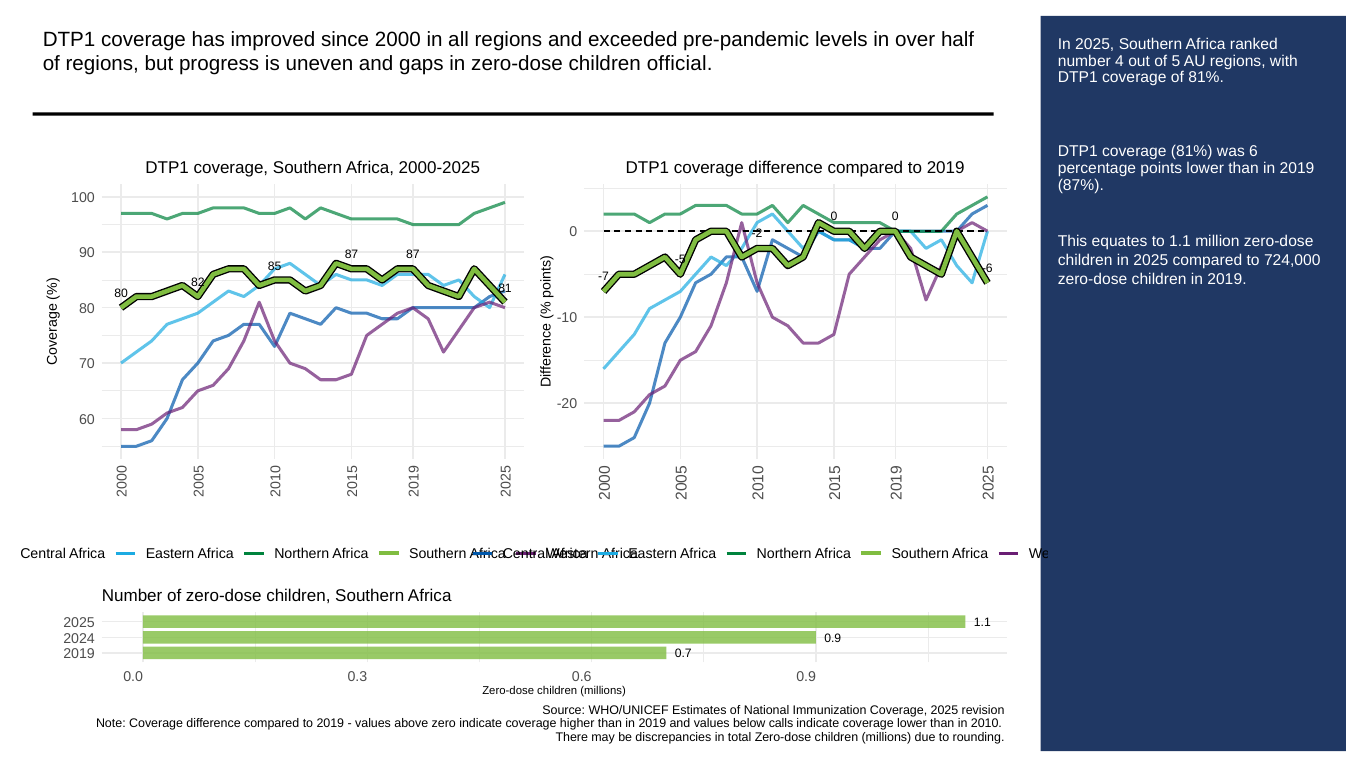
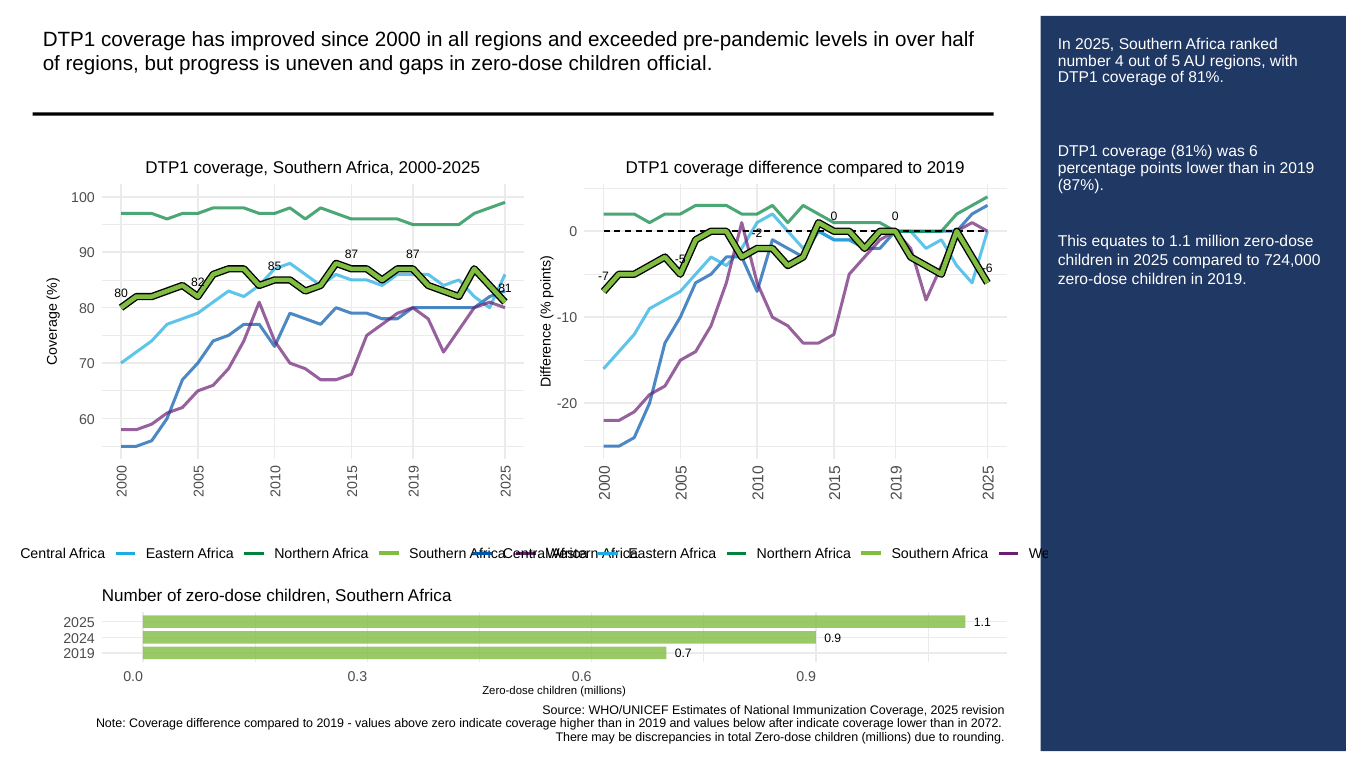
calls: calls -> after
2010: 2010 -> 2072
